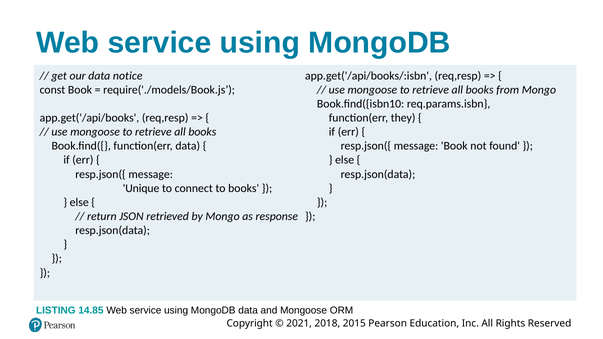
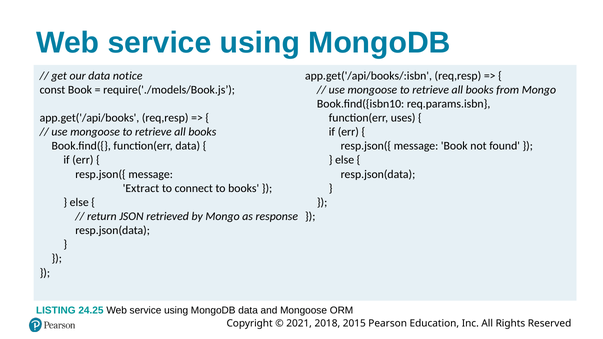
they: they -> uses
Unique: Unique -> Extract
14.85: 14.85 -> 24.25
